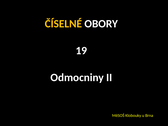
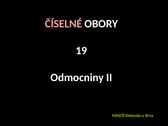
ČÍSELNÉ colour: yellow -> pink
